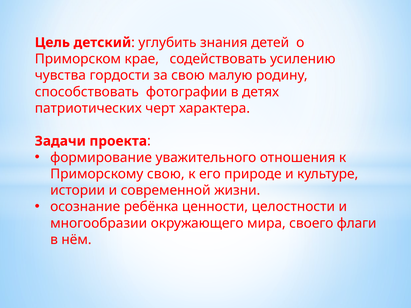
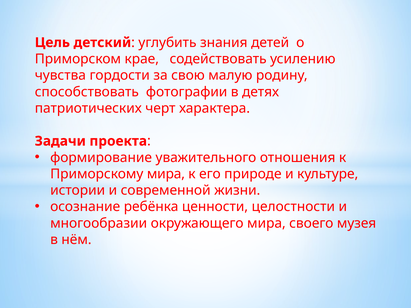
Приморскому свою: свою -> мира
флаги: флаги -> музея
